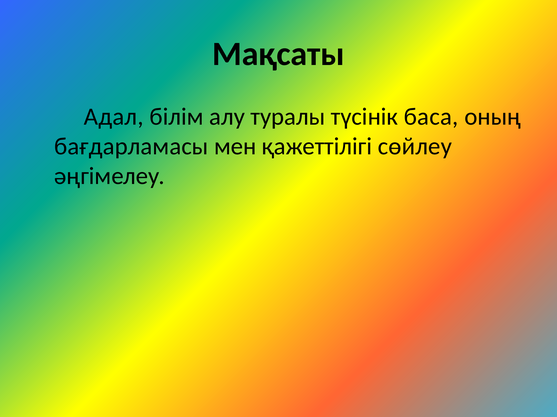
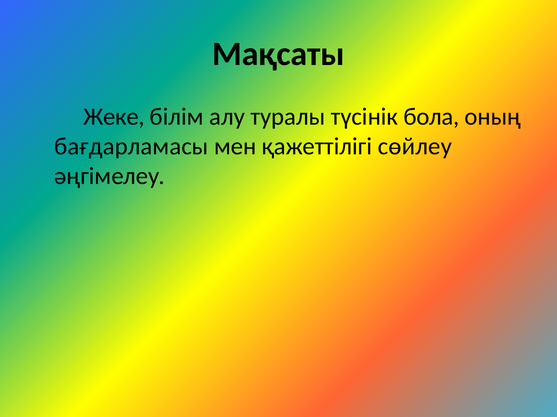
Адал: Адал -> Жеке
баса: баса -> бола
